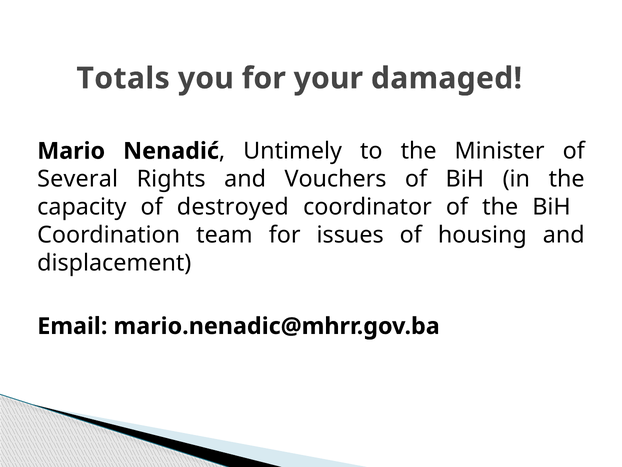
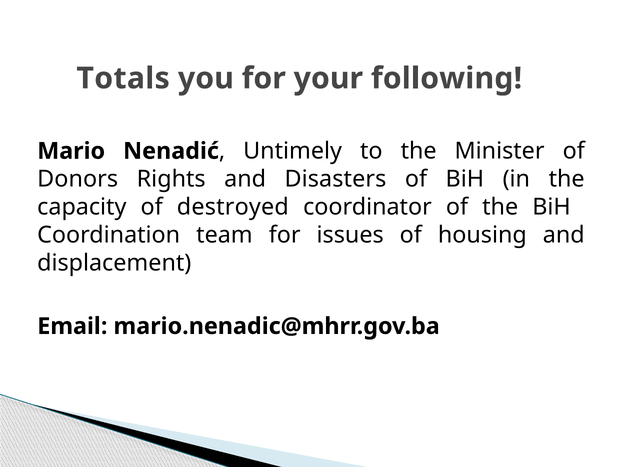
damaged: damaged -> following
Several: Several -> Donors
Vouchers: Vouchers -> Disasters
